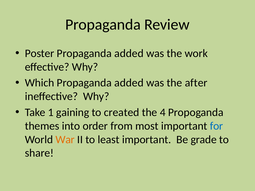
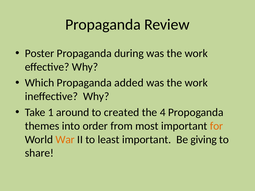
added at (129, 53): added -> during
after at (196, 83): after -> work
gaining: gaining -> around
for colour: blue -> orange
grade: grade -> giving
